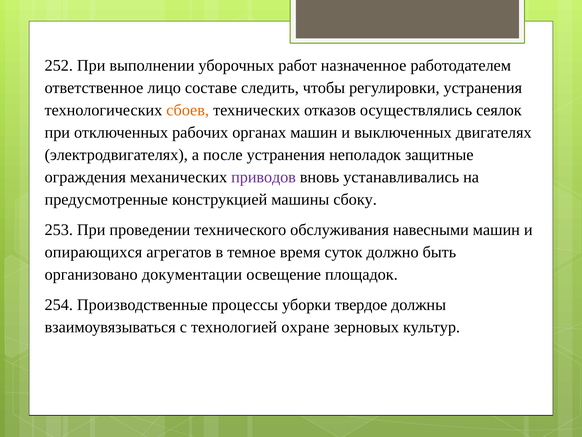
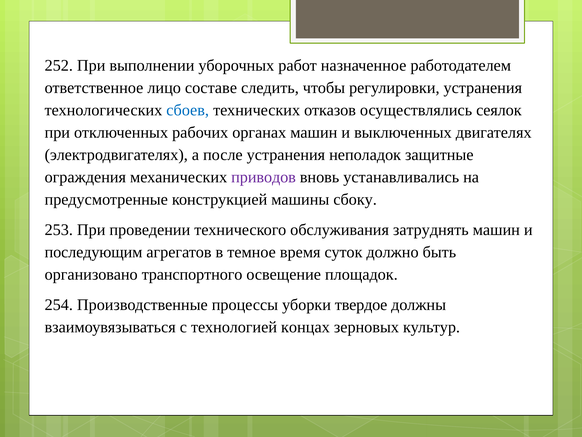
сбоев colour: orange -> blue
навесными: навесными -> затруднять
опирающихся: опирающихся -> последующим
документации: документации -> транспортного
охране: охране -> концах
